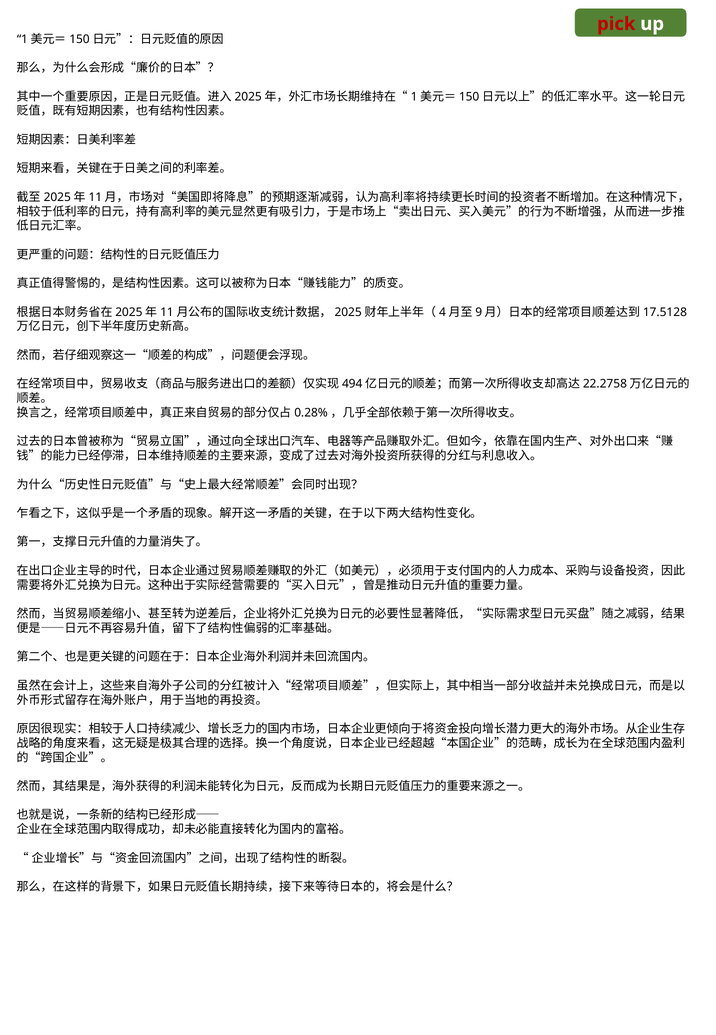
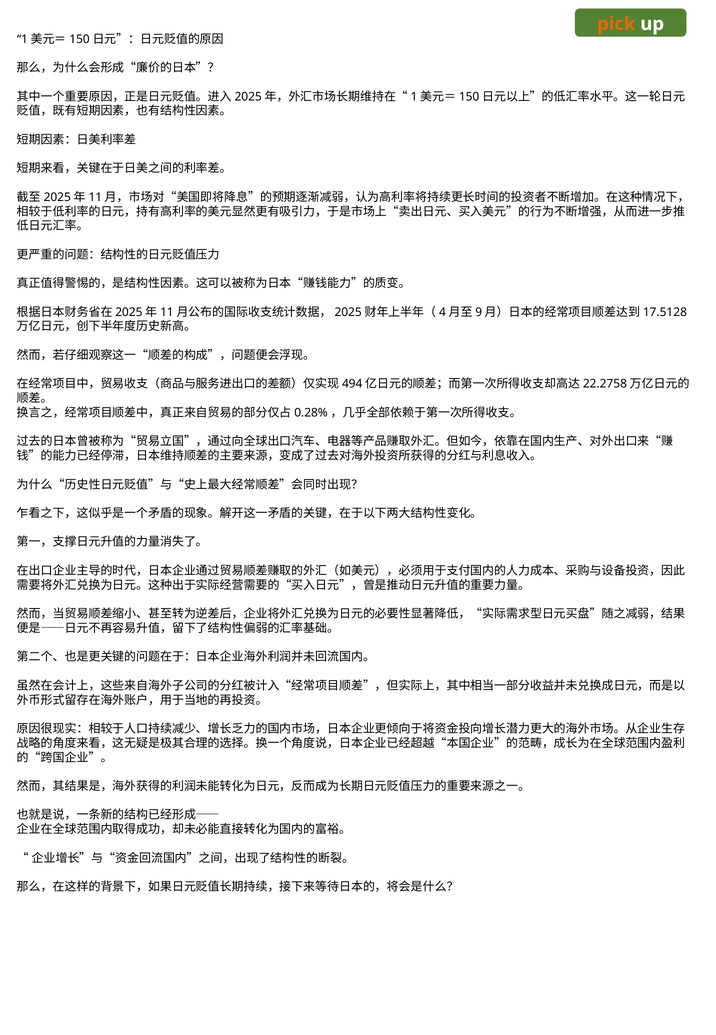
pick colour: red -> orange
